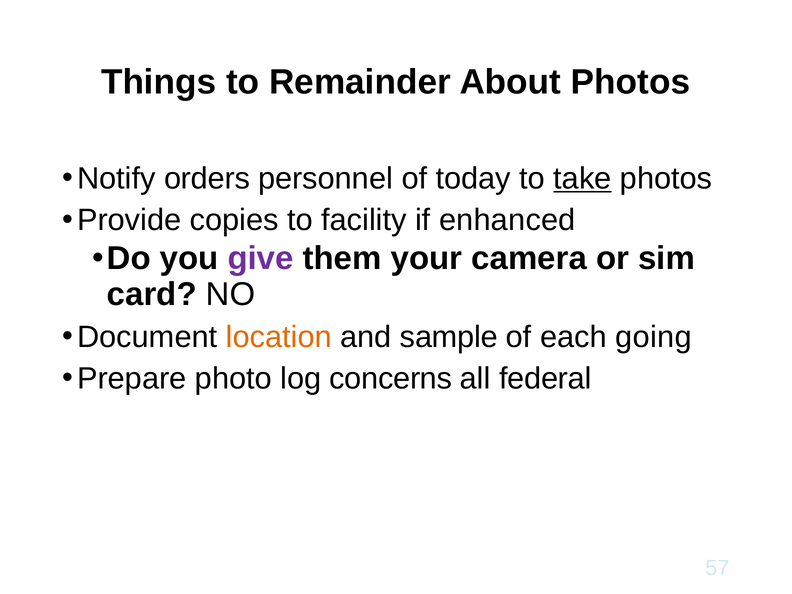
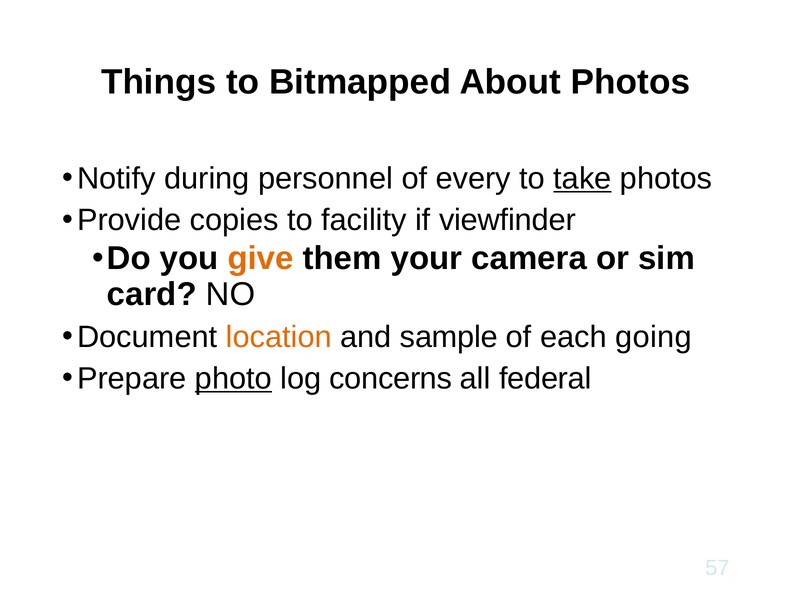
Remainder: Remainder -> Bitmapped
orders: orders -> during
today: today -> every
enhanced: enhanced -> viewfinder
give colour: purple -> orange
photo underline: none -> present
